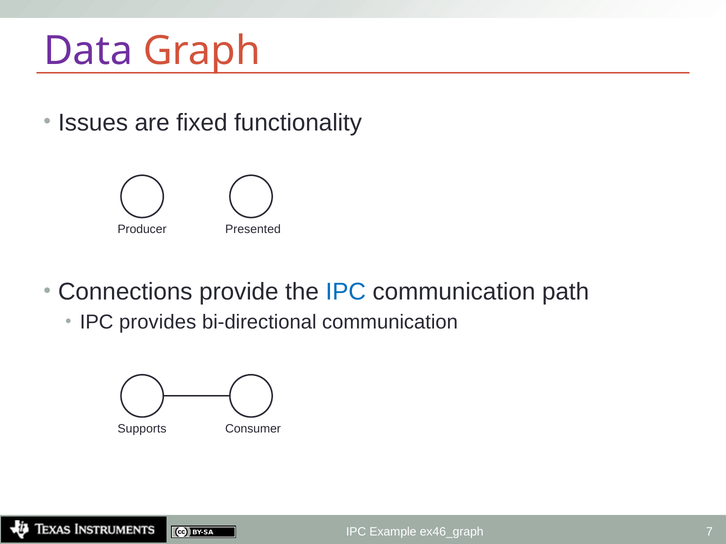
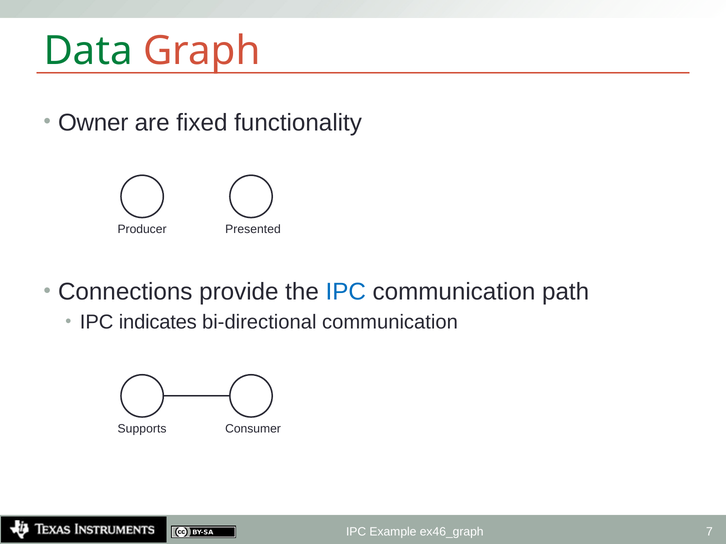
Data colour: purple -> green
Issues: Issues -> Owner
provides: provides -> indicates
